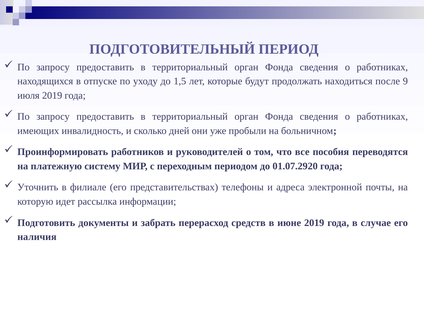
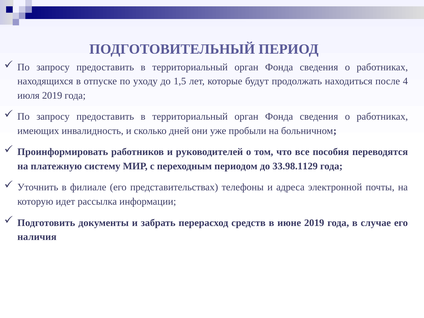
9: 9 -> 4
01.07.2920: 01.07.2920 -> 33.98.1129
